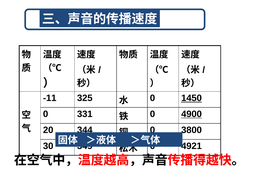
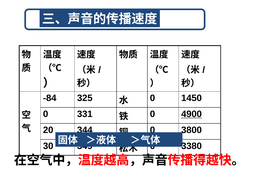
-11: -11 -> -84
1450 underline: present -> none
4921: 4921 -> 3380
